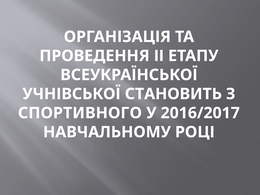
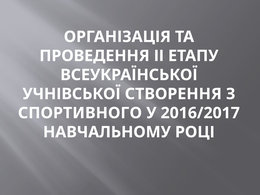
СТАНОВИТЬ: СТАНОВИТЬ -> СТВОРЕННЯ
